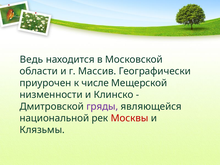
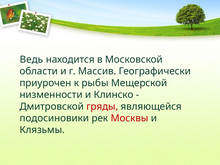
числе: числе -> рыбы
гряды colour: purple -> red
национальной: национальной -> подосиновики
